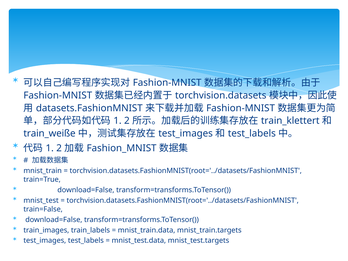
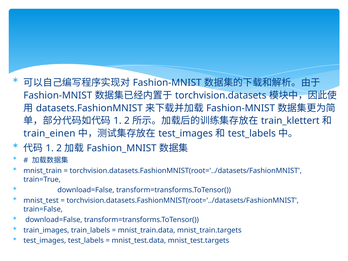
train_weiße: train_weiße -> train_einen
